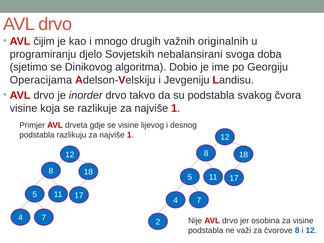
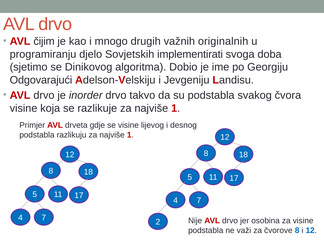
nebalansirani: nebalansirani -> implementirati
Operacijama: Operacijama -> Odgovarajući
